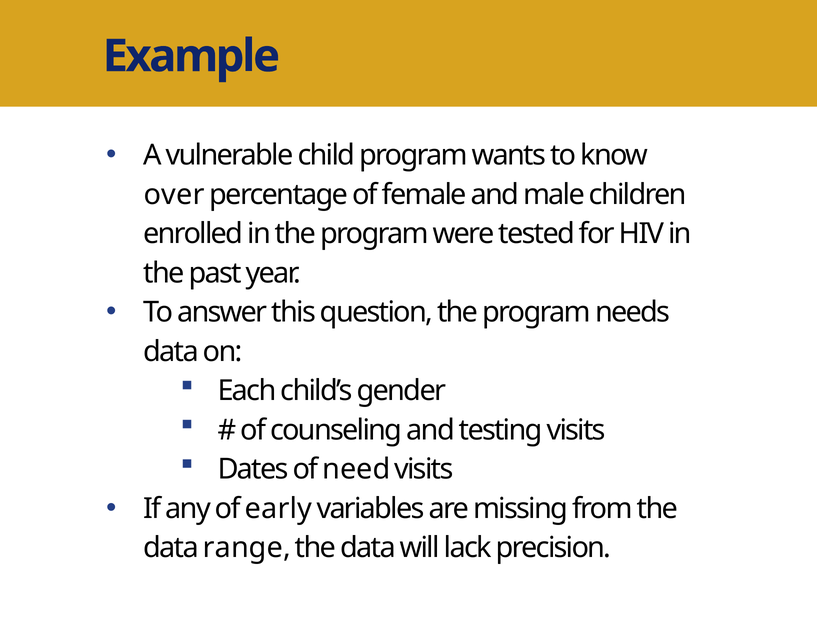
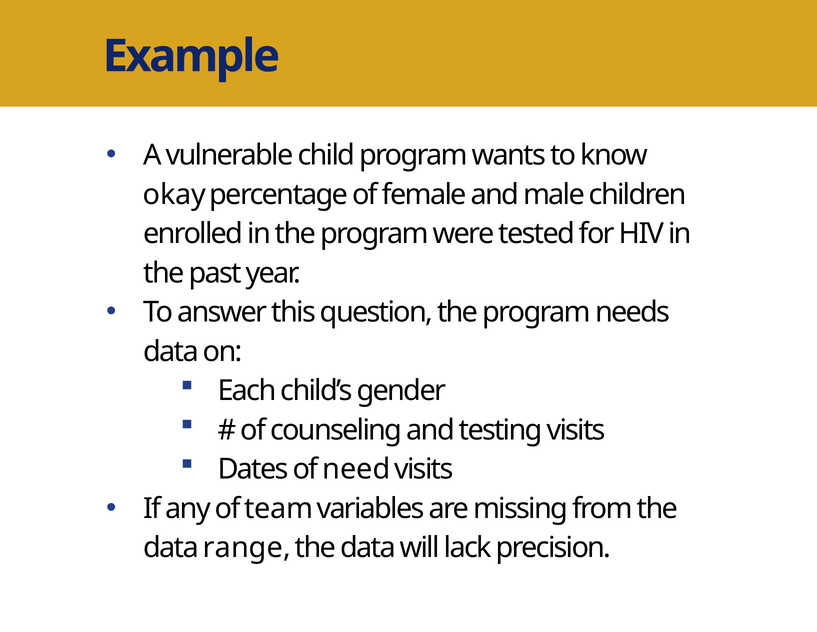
over: over -> okay
early: early -> team
